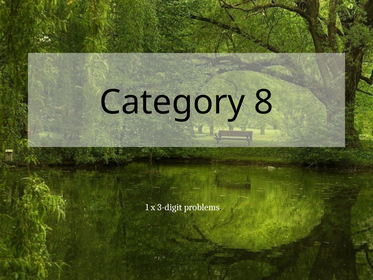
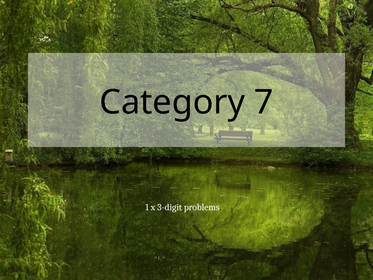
8: 8 -> 7
